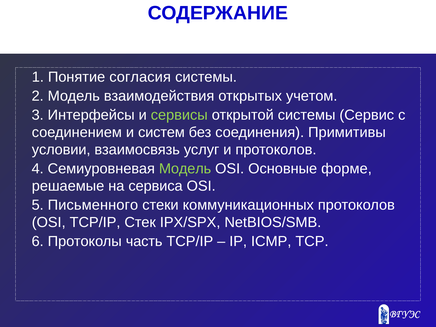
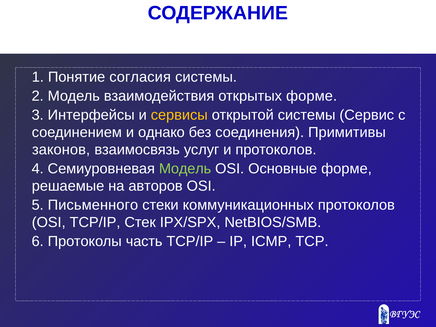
открытых учетом: учетом -> форме
сервисы colour: light green -> yellow
систем: систем -> однако
условии: условии -> законов
сервиса: сервиса -> авторов
